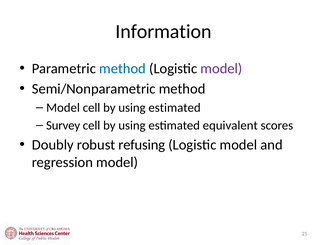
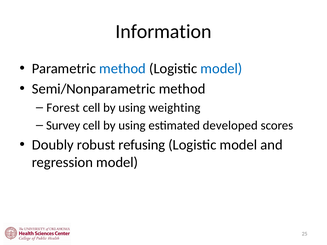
model at (221, 69) colour: purple -> blue
Model at (63, 108): Model -> Forest
estimated at (175, 108): estimated -> weighting
equivalent: equivalent -> developed
